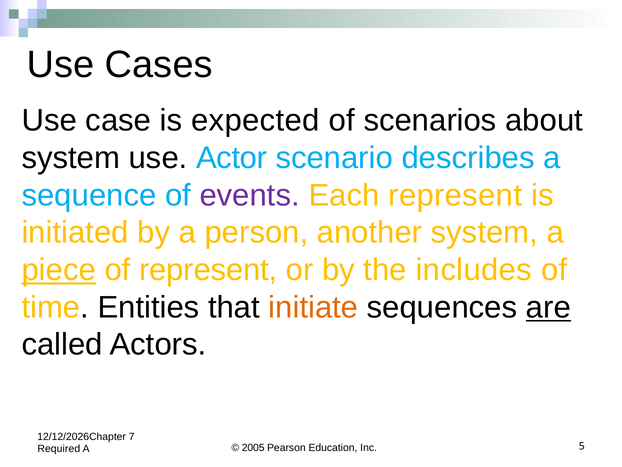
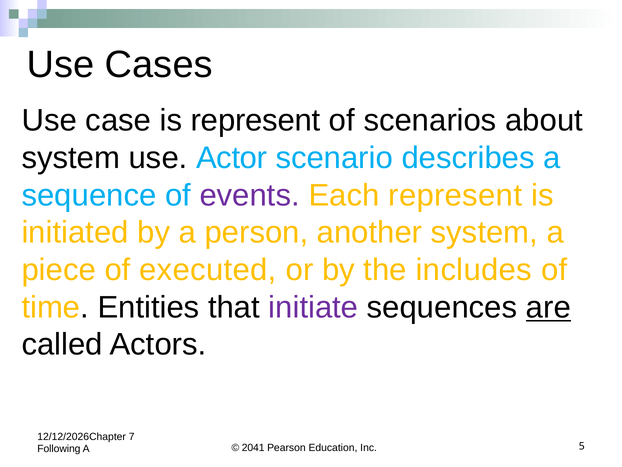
is expected: expected -> represent
piece underline: present -> none
of represent: represent -> executed
initiate colour: orange -> purple
2005: 2005 -> 2041
Required: Required -> Following
